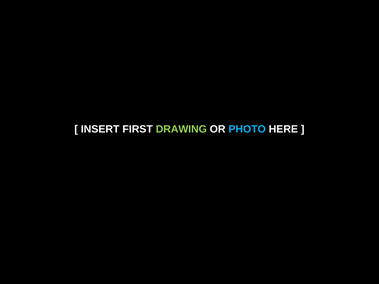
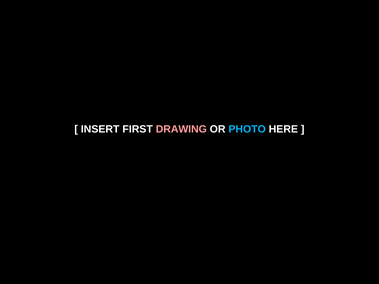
DRAWING colour: light green -> pink
